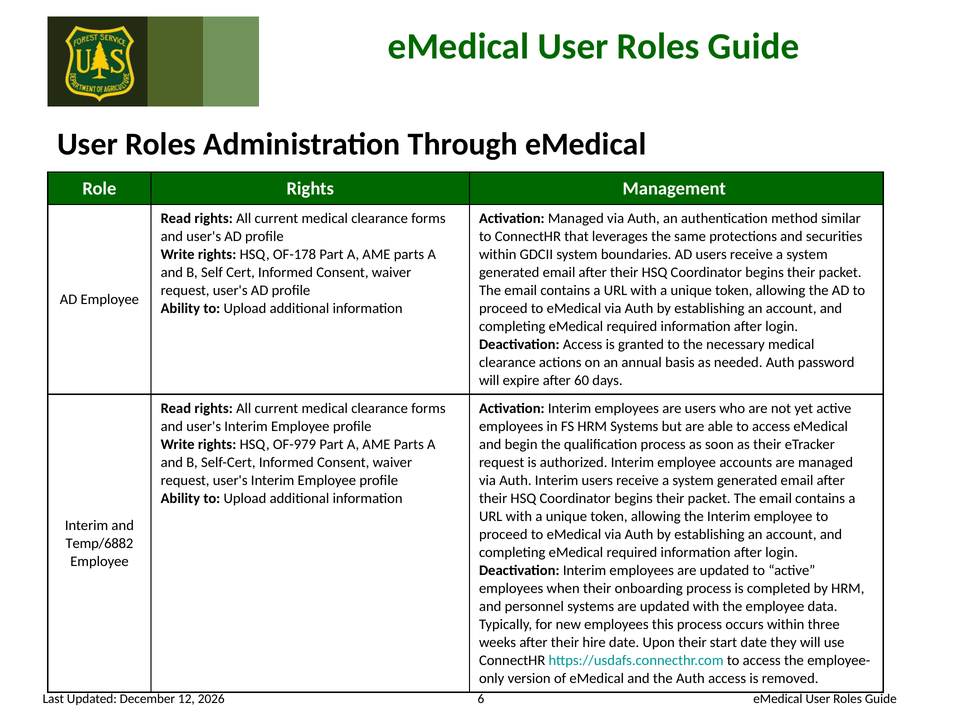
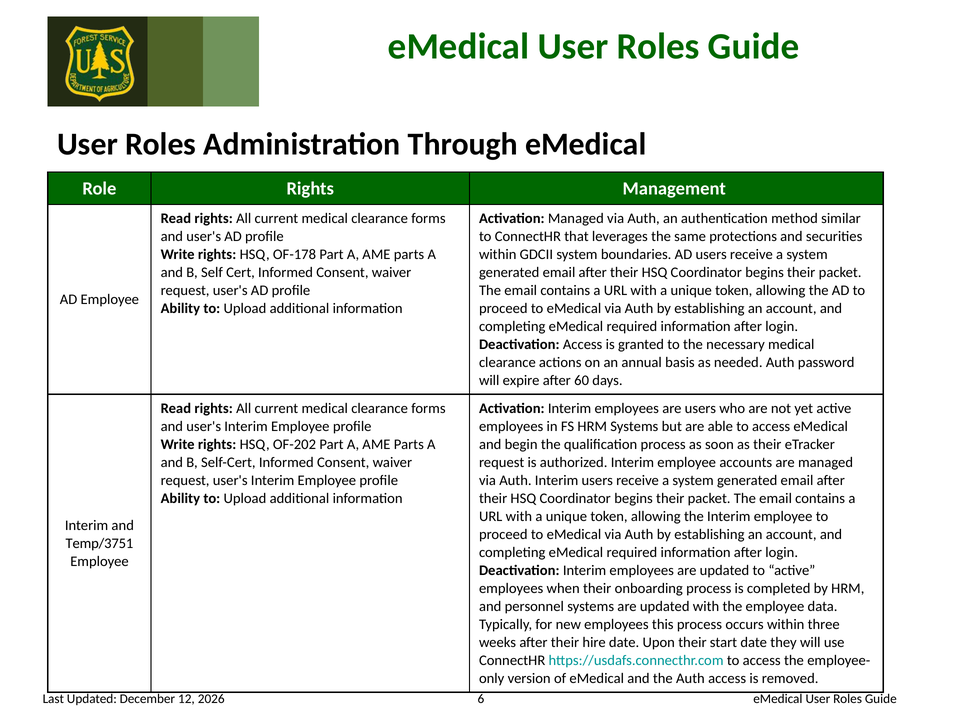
OF-979: OF-979 -> OF-202
Temp/6882: Temp/6882 -> Temp/3751
